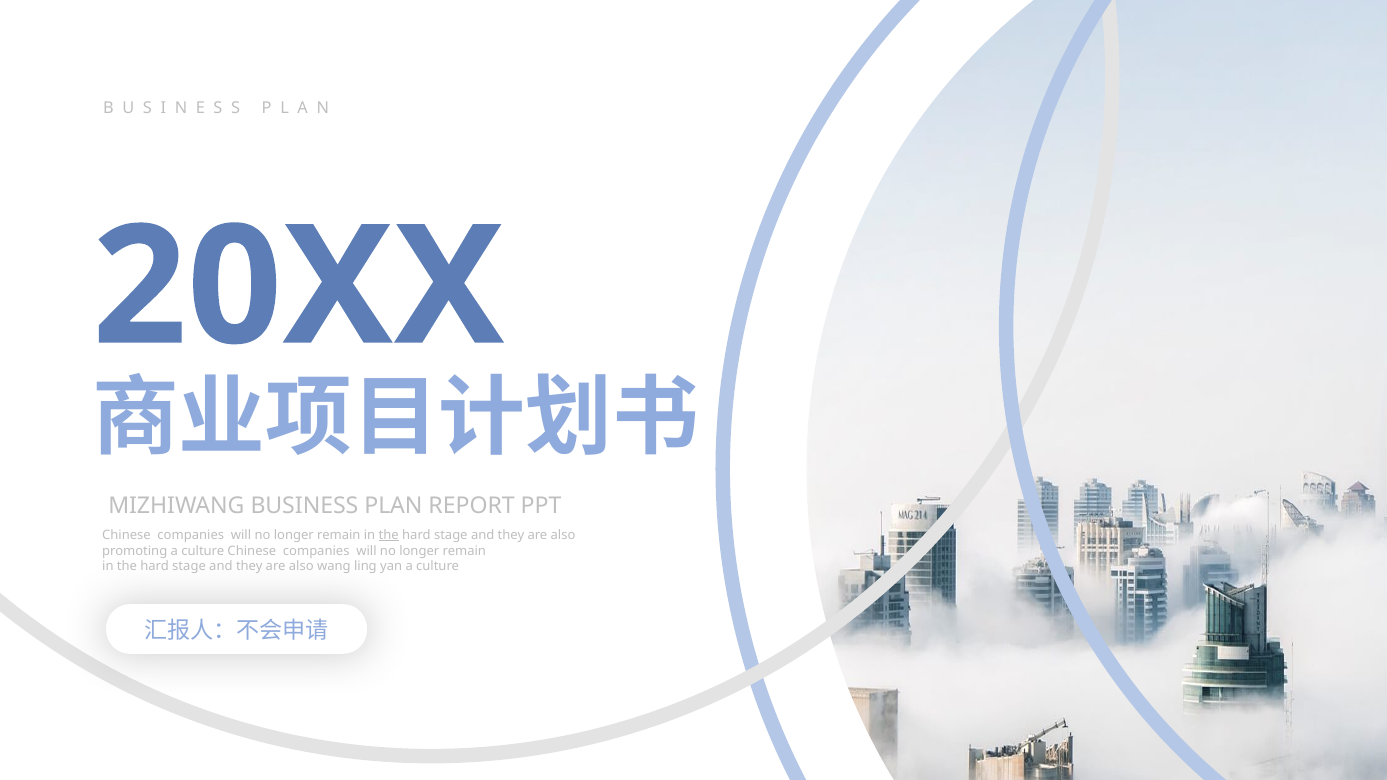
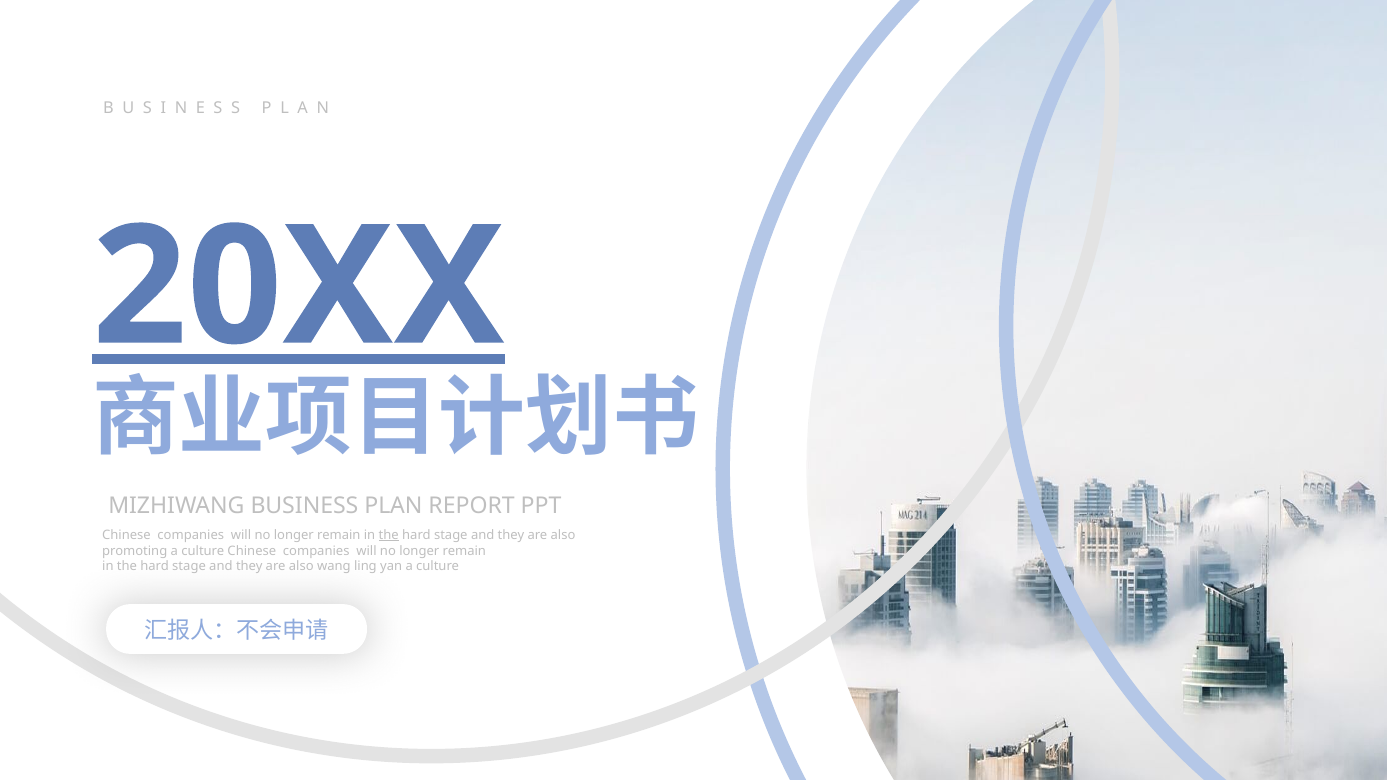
20XX underline: none -> present
